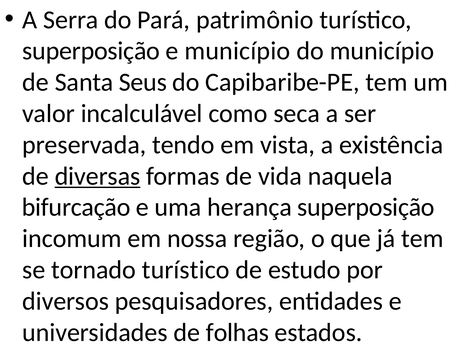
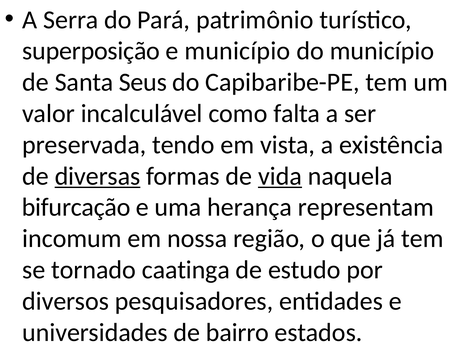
seca: seca -> falta
vida underline: none -> present
herança superposição: superposição -> representam
tornado turístico: turístico -> caatinga
folhas: folhas -> bairro
